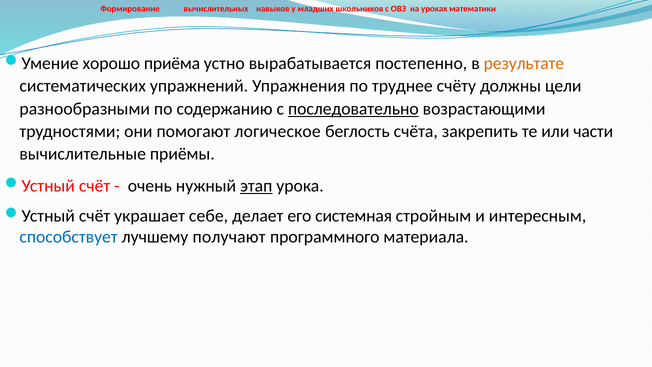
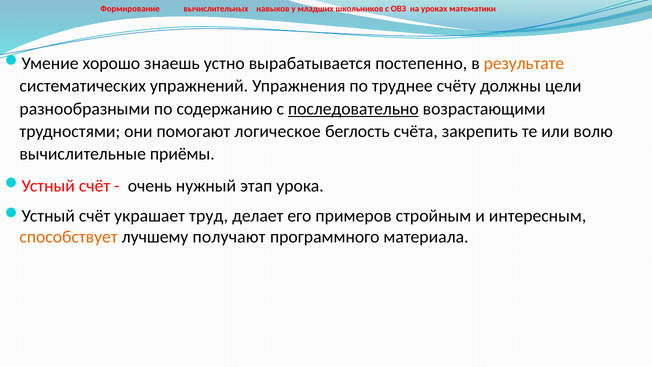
приёма: приёма -> знаешь
части: части -> волю
этап underline: present -> none
себе: себе -> труд
системная: системная -> примеров
способствует colour: blue -> orange
